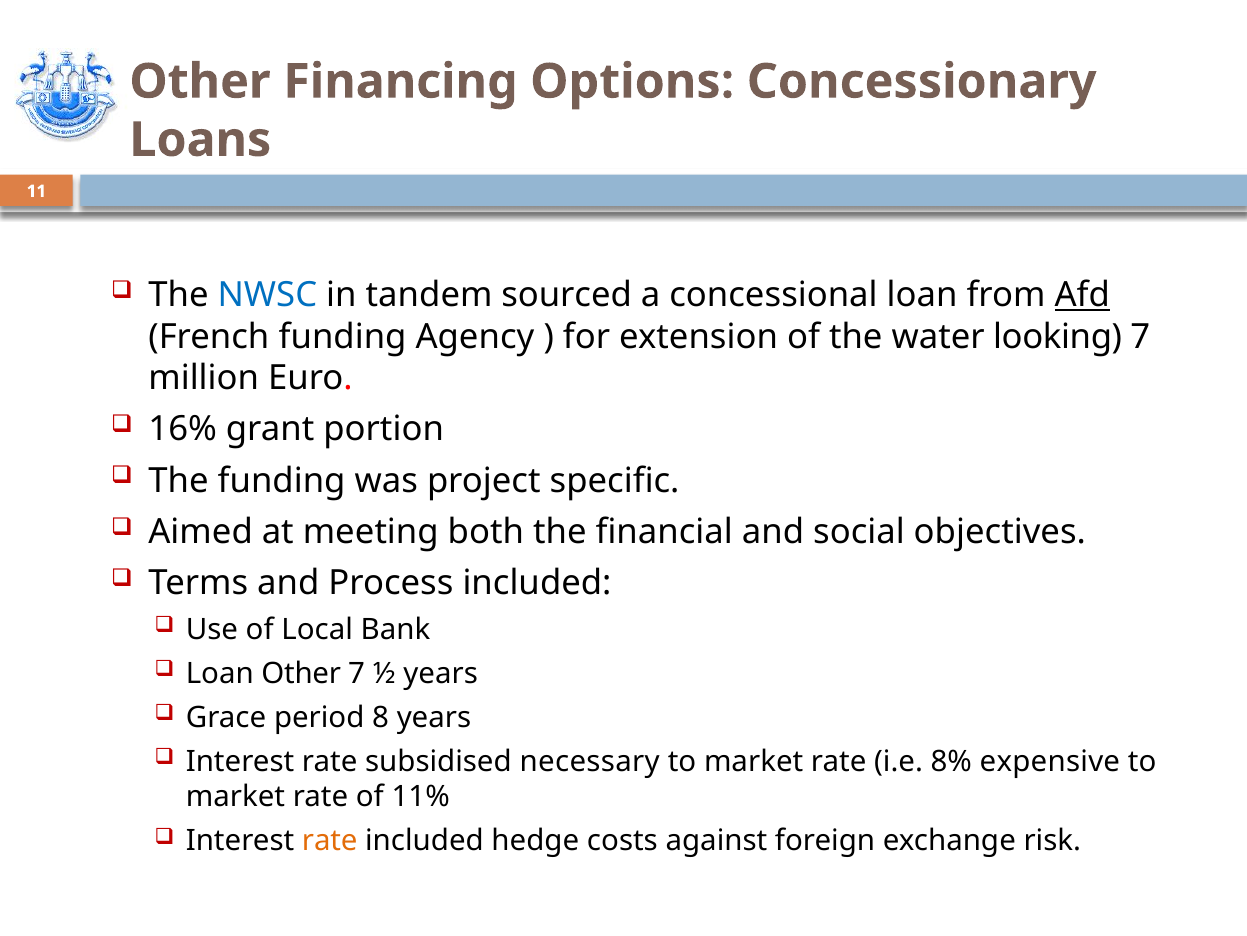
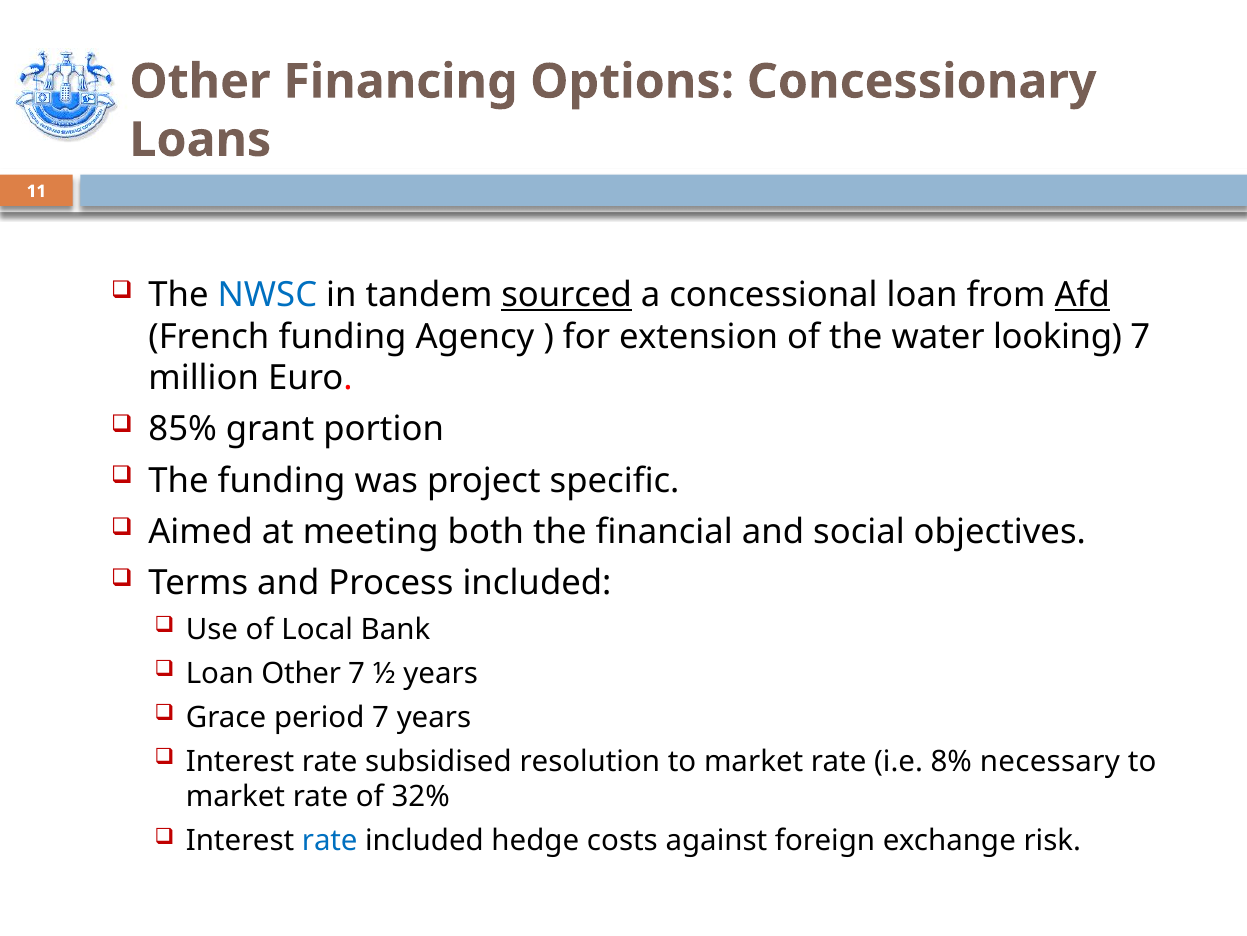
sourced underline: none -> present
16%: 16% -> 85%
period 8: 8 -> 7
necessary: necessary -> resolution
expensive: expensive -> necessary
11%: 11% -> 32%
rate at (330, 841) colour: orange -> blue
